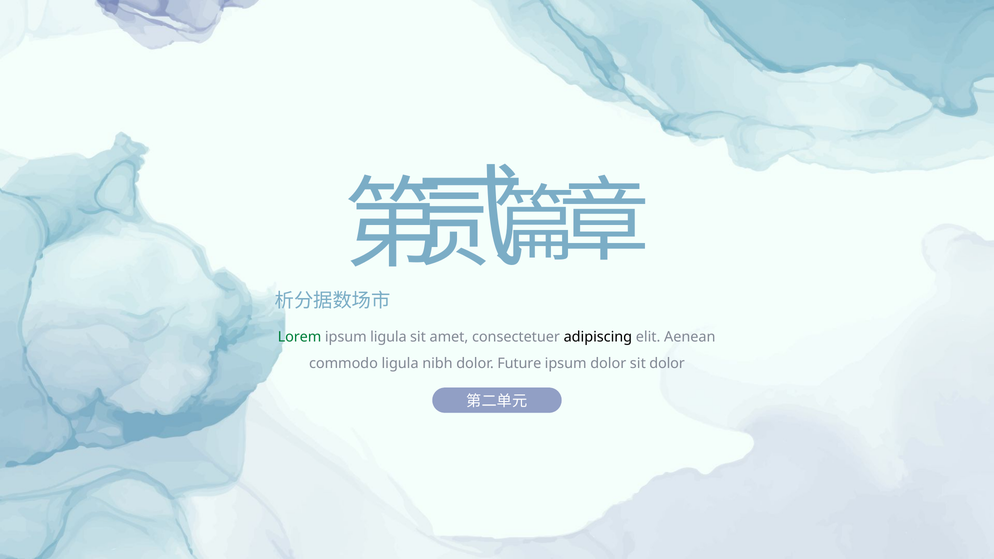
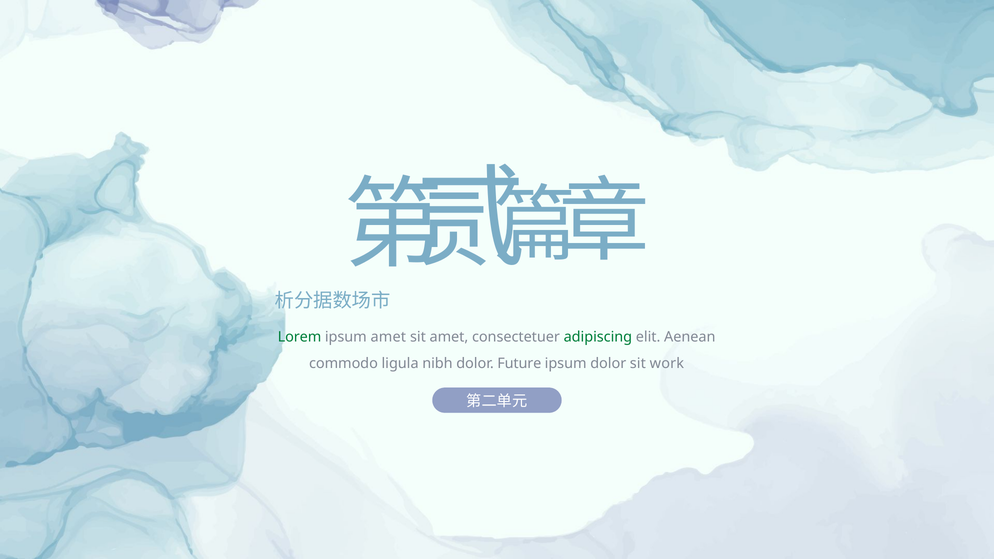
ipsum ligula: ligula -> amet
adipiscing colour: black -> green
sit dolor: dolor -> work
